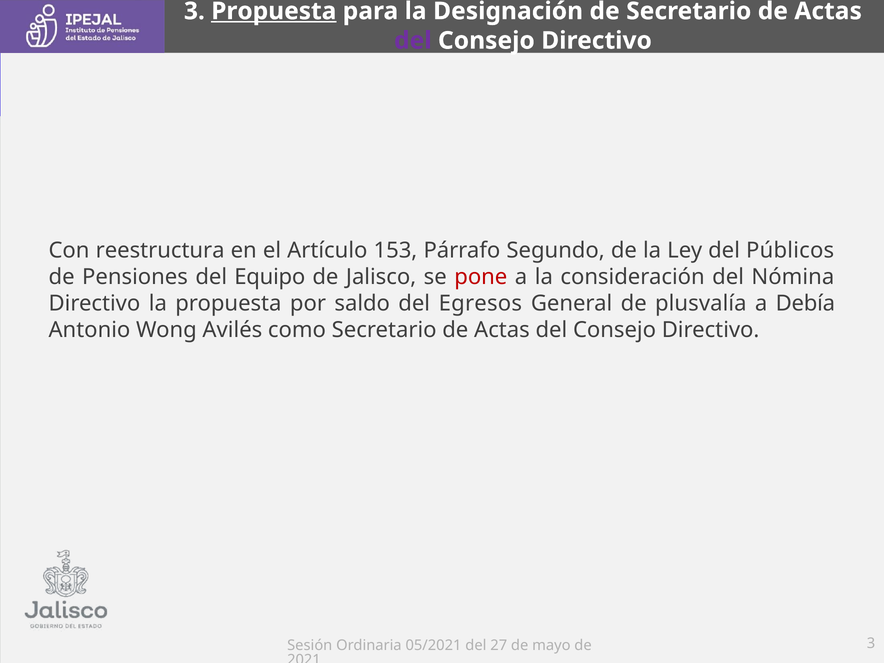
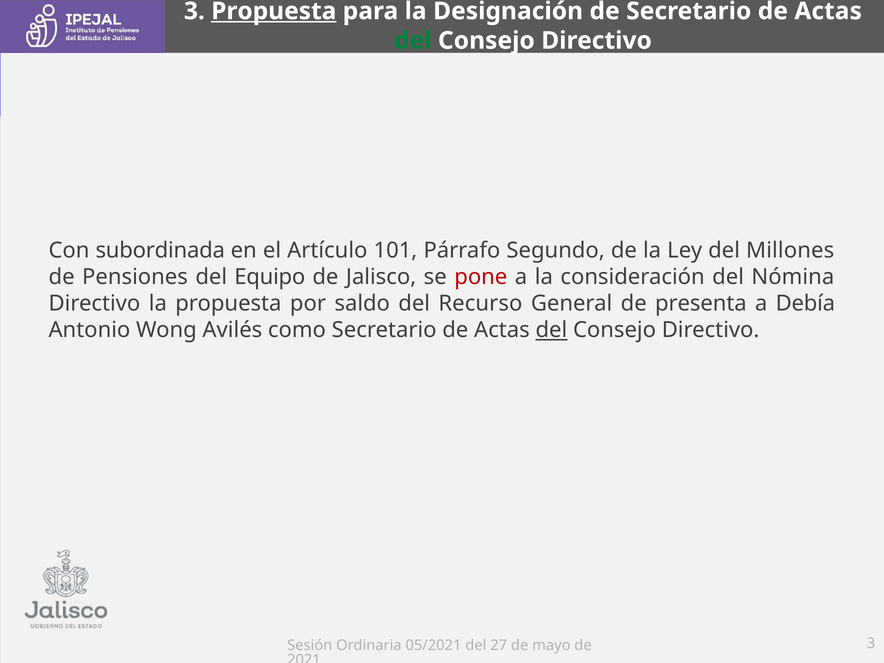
del at (413, 41) colour: purple -> green
reestructura: reestructura -> subordinada
153: 153 -> 101
Públicos: Públicos -> Millones
Egresos: Egresos -> Recurso
plusvalía: plusvalía -> presenta
del at (551, 330) underline: none -> present
